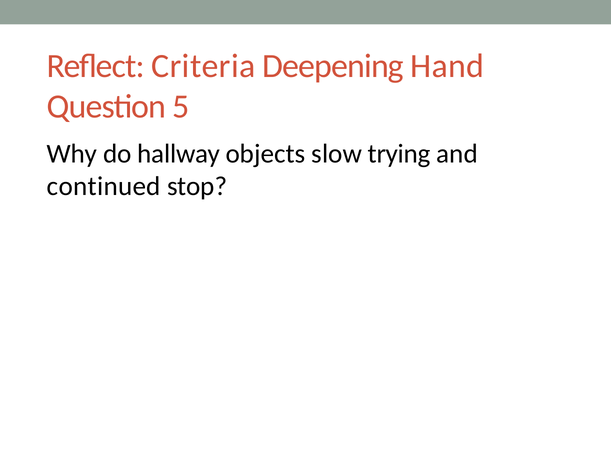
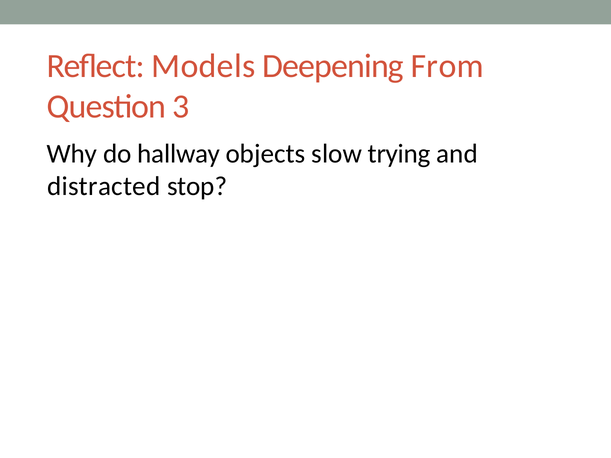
Criteria: Criteria -> Models
Hand: Hand -> From
5: 5 -> 3
continued: continued -> distracted
